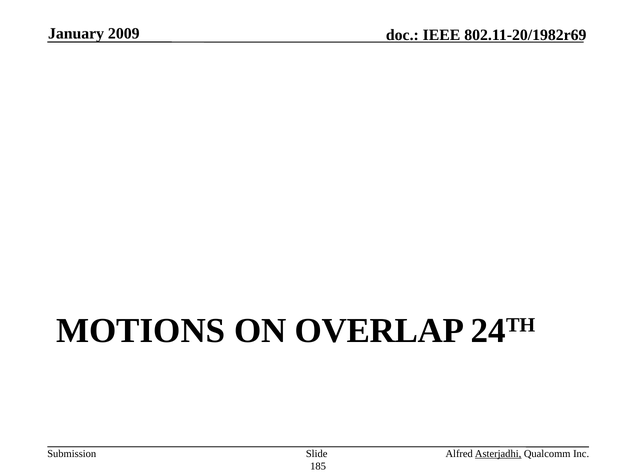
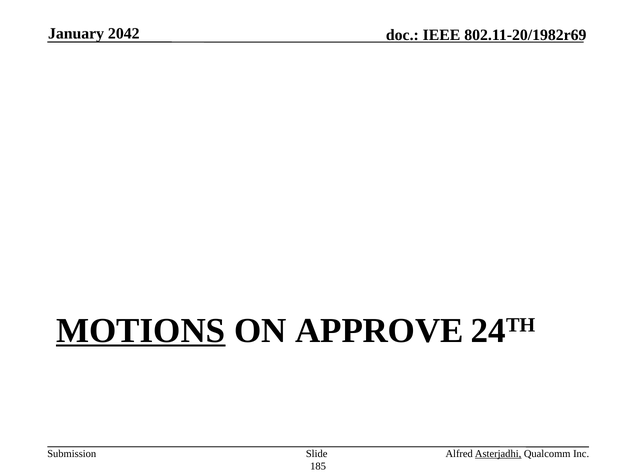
2009: 2009 -> 2042
MOTIONS underline: none -> present
OVERLAP: OVERLAP -> APPROVE
